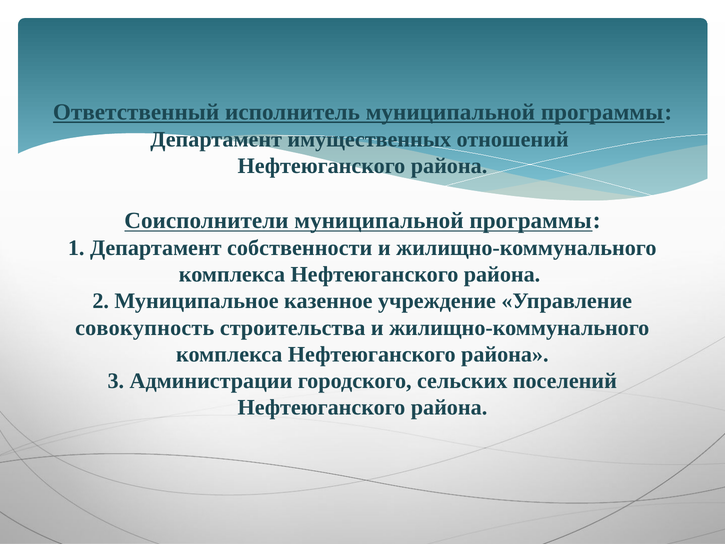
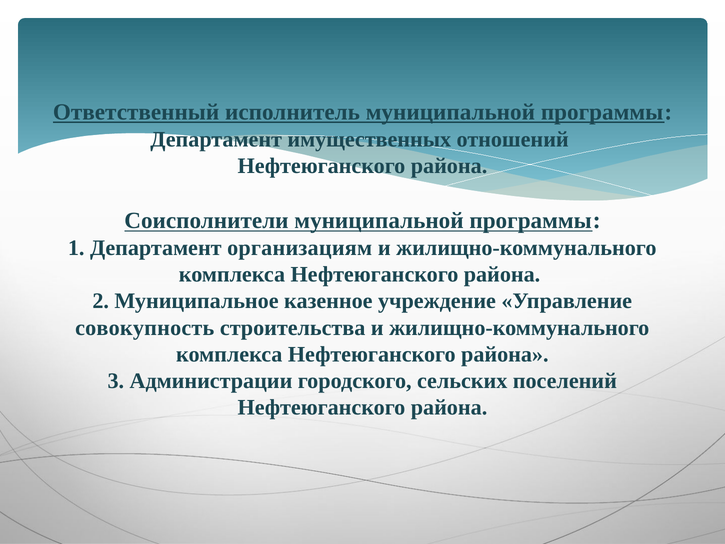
собственности: собственности -> организациям
